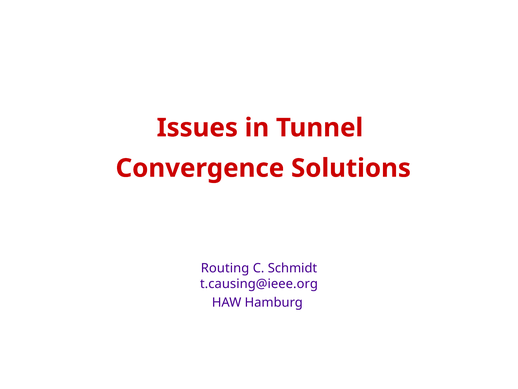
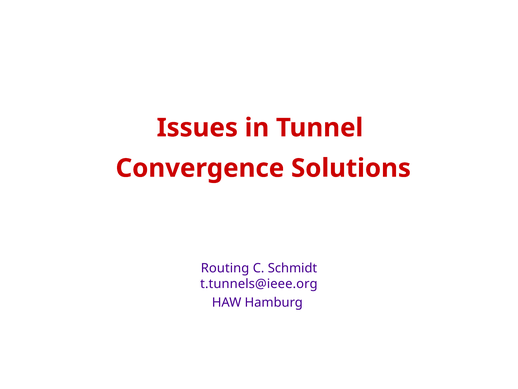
t.causing@ieee.org: t.causing@ieee.org -> t.tunnels@ieee.org
